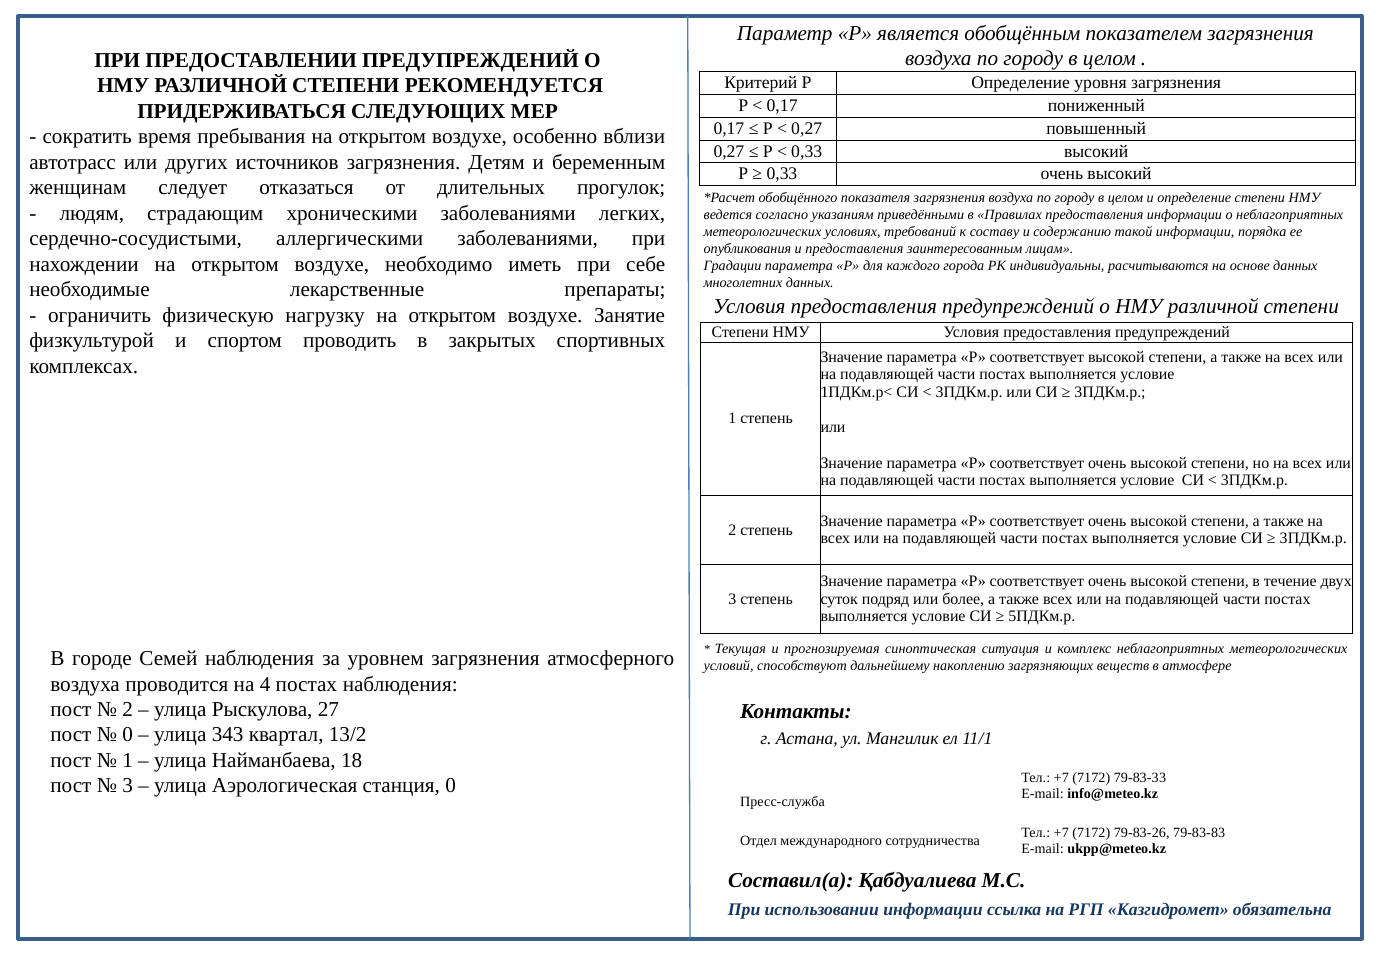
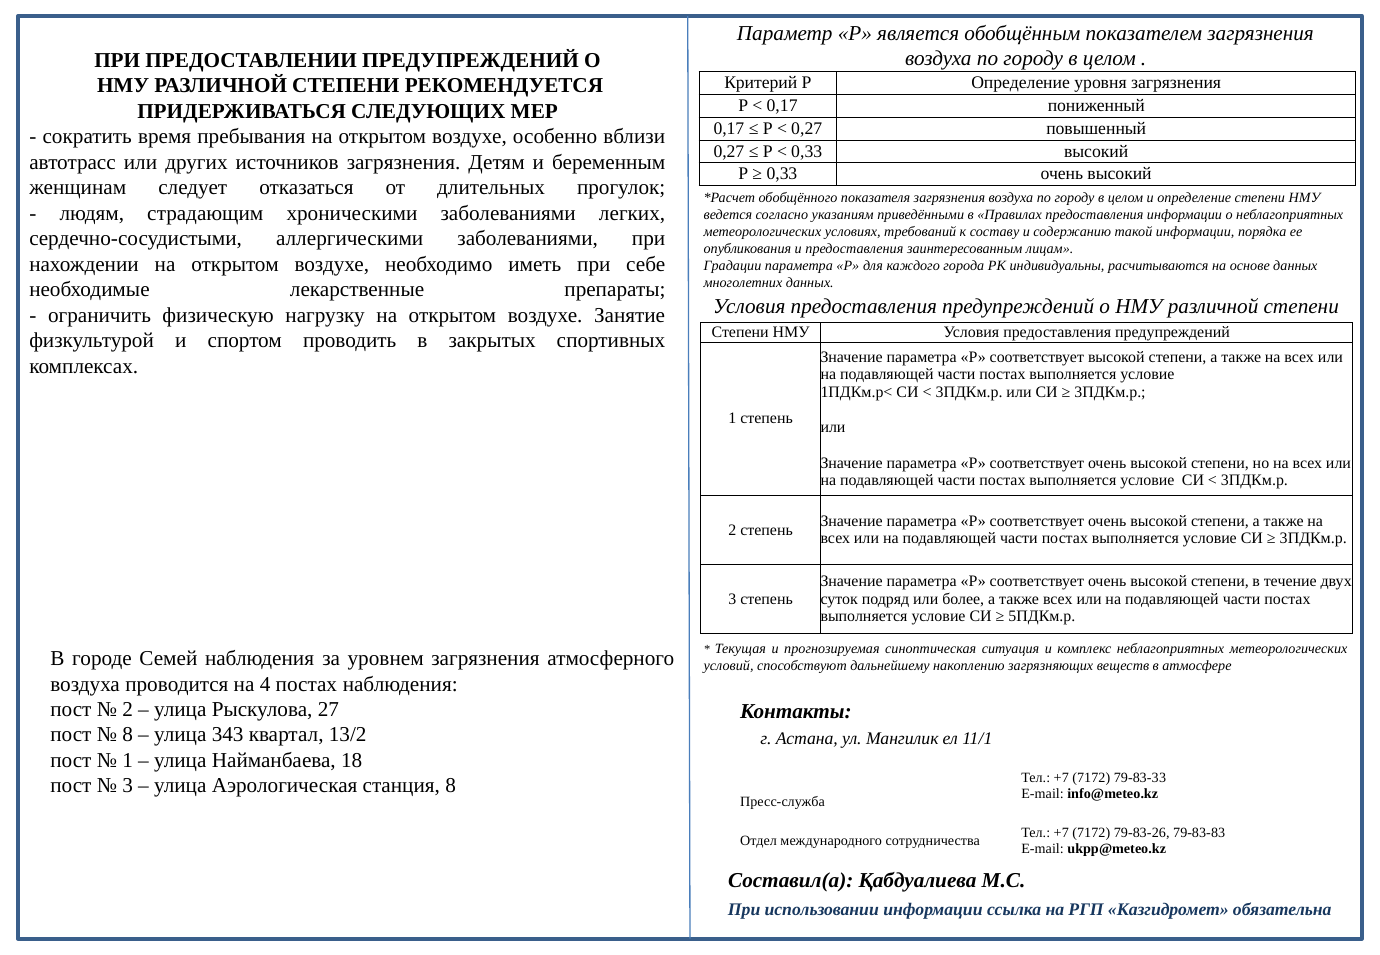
0 at (128, 735): 0 -> 8
станция 0: 0 -> 8
